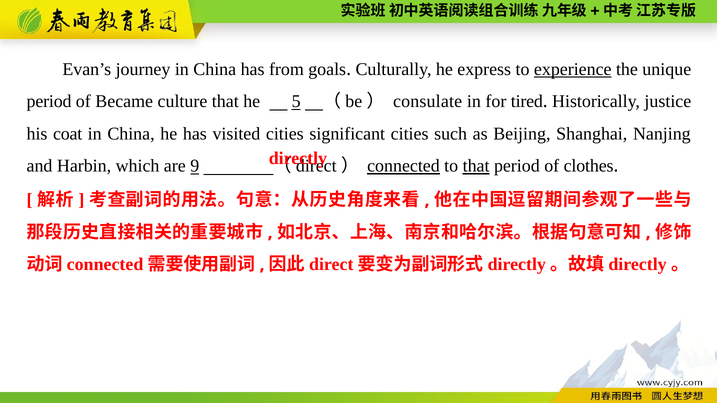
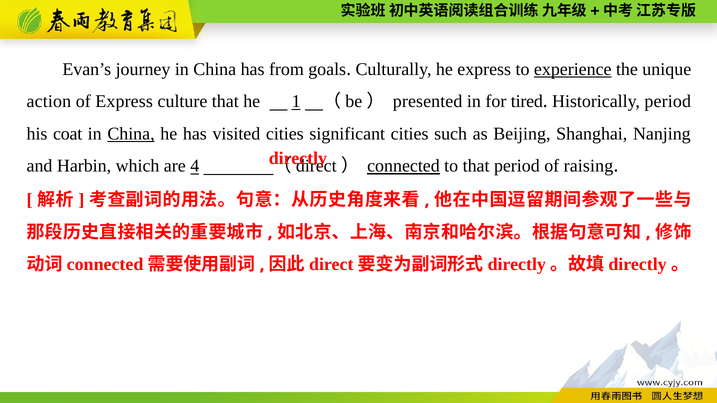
period at (49, 102): period -> action
of Became: Became -> Express
5: 5 -> 1
consulate: consulate -> presented
Historically justice: justice -> period
China at (131, 134) underline: none -> present
9: 9 -> 4
that at (476, 166) underline: present -> none
clothes: clothes -> raising
